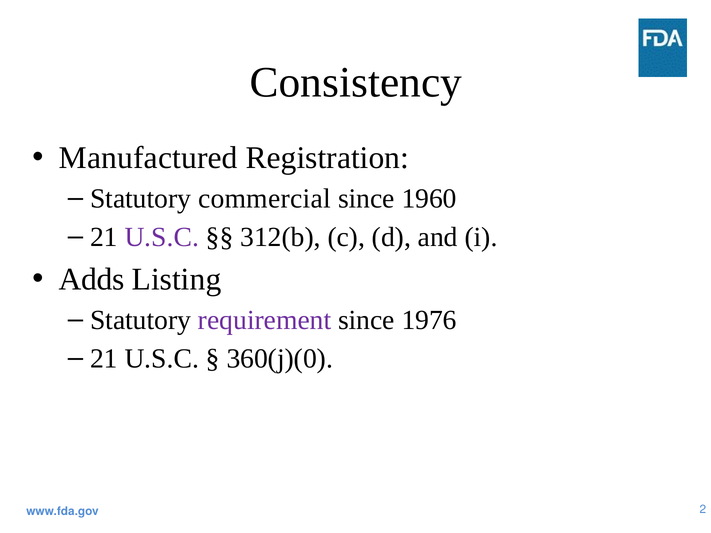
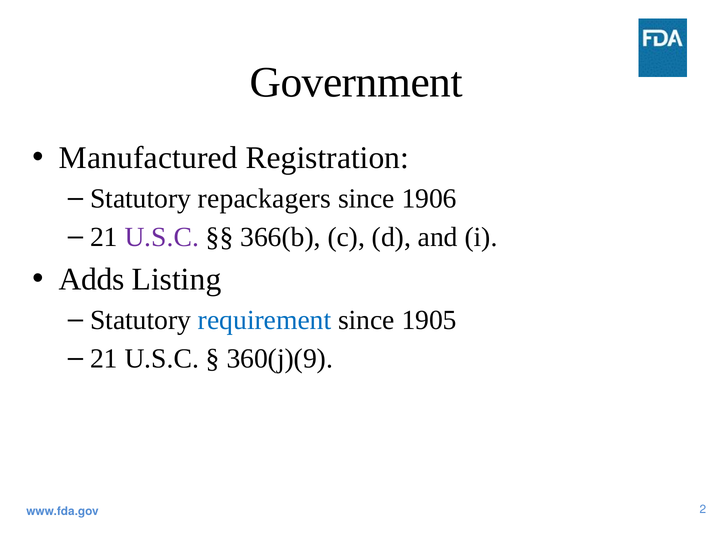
Consistency: Consistency -> Government
commercial: commercial -> repackagers
1960: 1960 -> 1906
312(b: 312(b -> 366(b
requirement colour: purple -> blue
1976: 1976 -> 1905
360(j)(0: 360(j)(0 -> 360(j)(9
